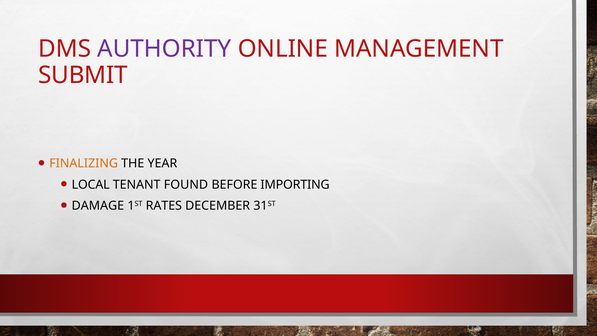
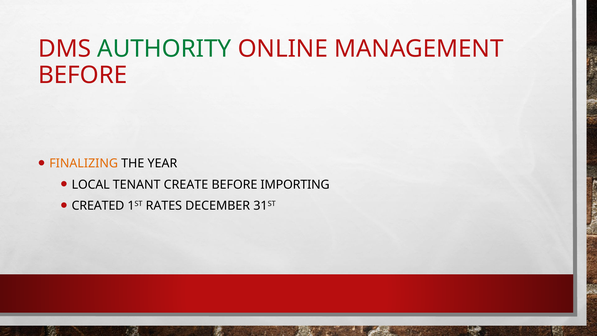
AUTHORITY colour: purple -> green
SUBMIT at (83, 75): SUBMIT -> BEFORE
FOUND: FOUND -> CREATE
DAMAGE: DAMAGE -> CREATED
